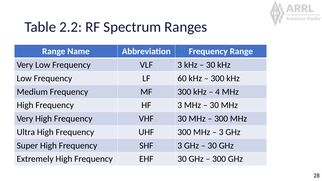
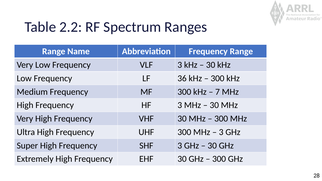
60: 60 -> 36
4: 4 -> 7
